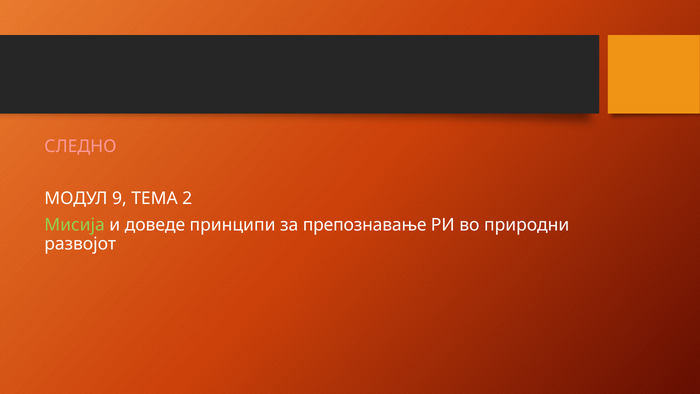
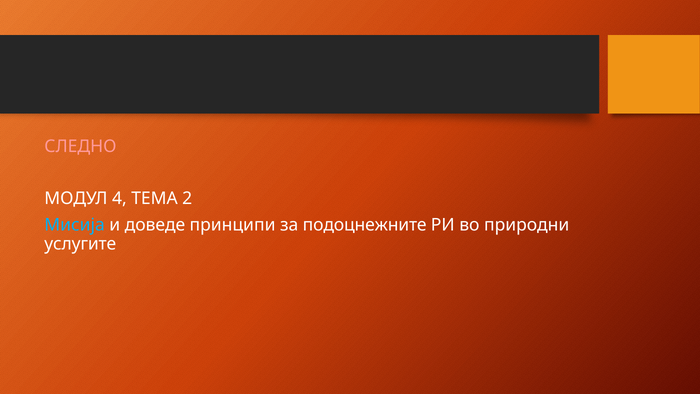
9: 9 -> 4
Мисија colour: light green -> light blue
препознавање: препознавање -> подоцнежните
развојот: развојот -> услугите
